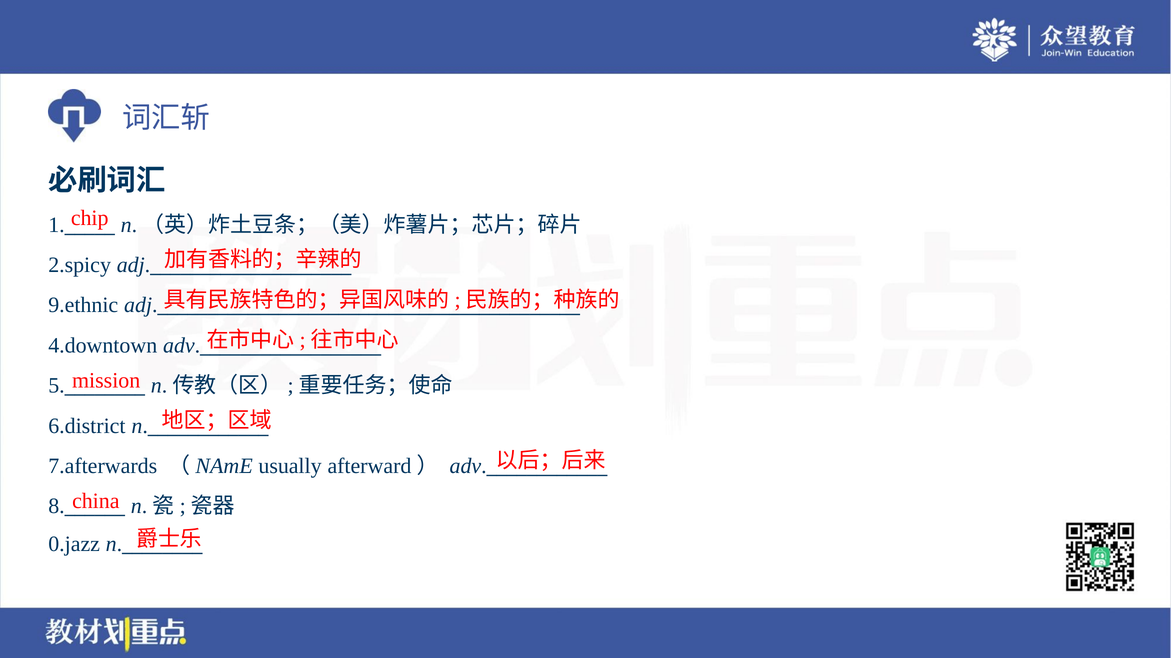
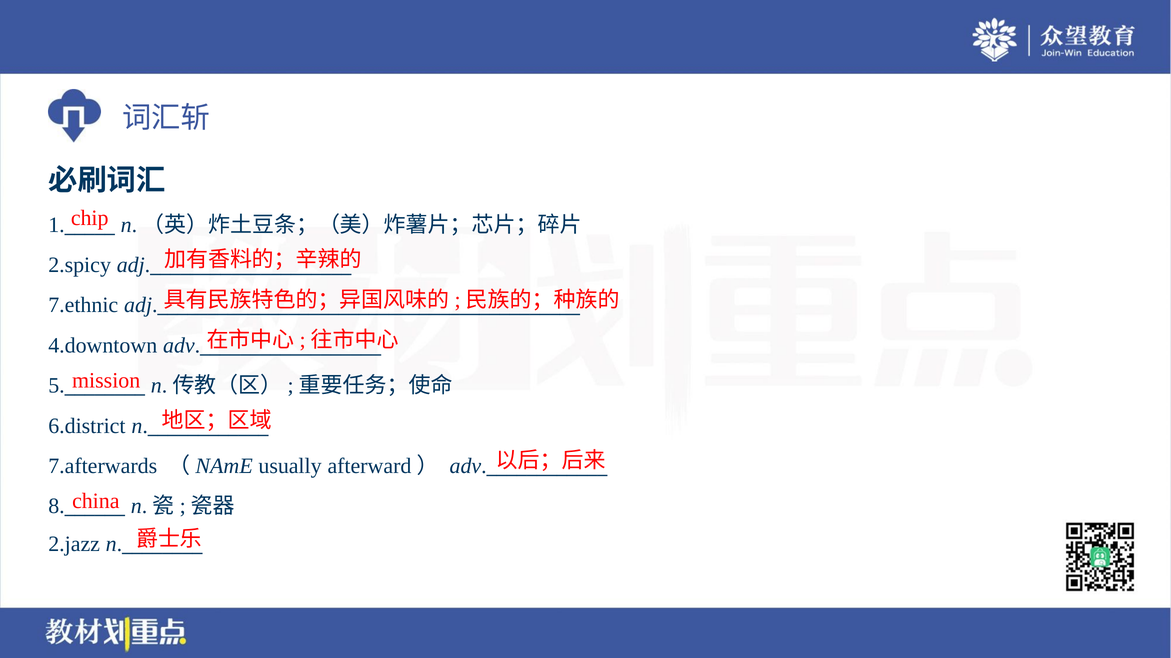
9.ethnic: 9.ethnic -> 7.ethnic
0.jazz: 0.jazz -> 2.jazz
